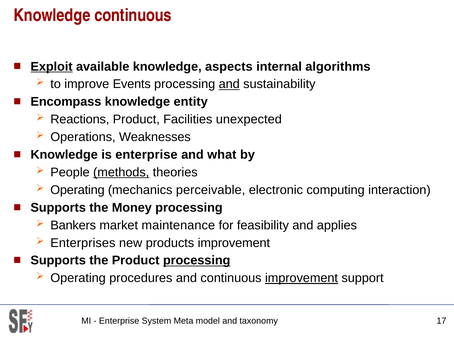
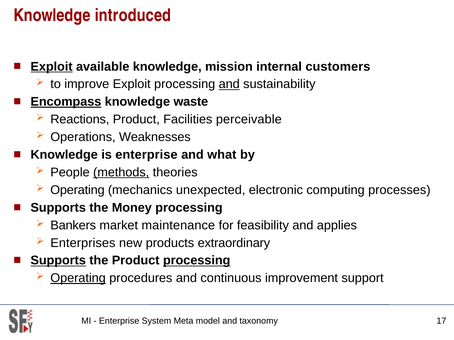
Knowledge continuous: continuous -> introduced
aspects: aspects -> mission
algorithms: algorithms -> customers
improve Events: Events -> Exploit
Encompass underline: none -> present
entity: entity -> waste
unexpected: unexpected -> perceivable
perceivable: perceivable -> unexpected
interaction: interaction -> processes
products improvement: improvement -> extraordinary
Supports at (58, 261) underline: none -> present
Operating at (78, 279) underline: none -> present
improvement at (302, 279) underline: present -> none
